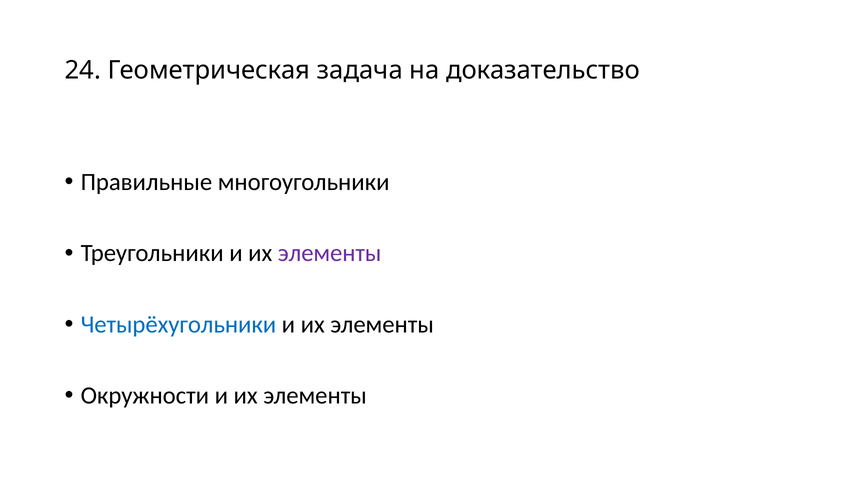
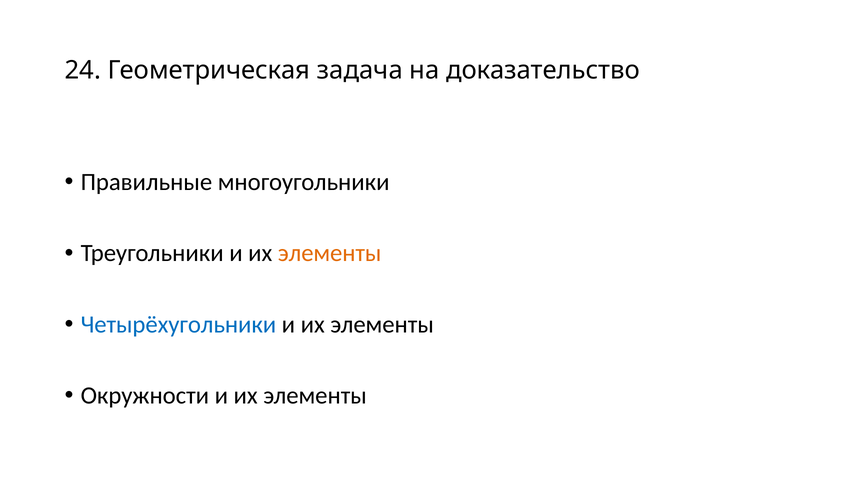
элементы at (330, 253) colour: purple -> orange
